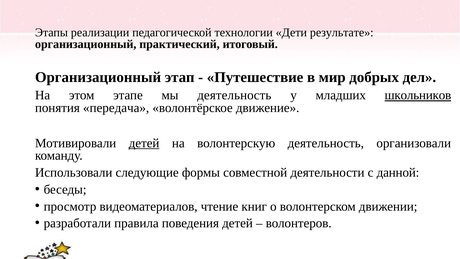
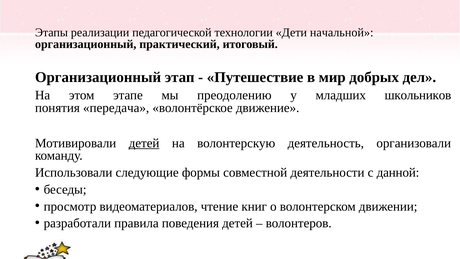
результате: результате -> начальной
мы деятельность: деятельность -> преодолению
школьников underline: present -> none
